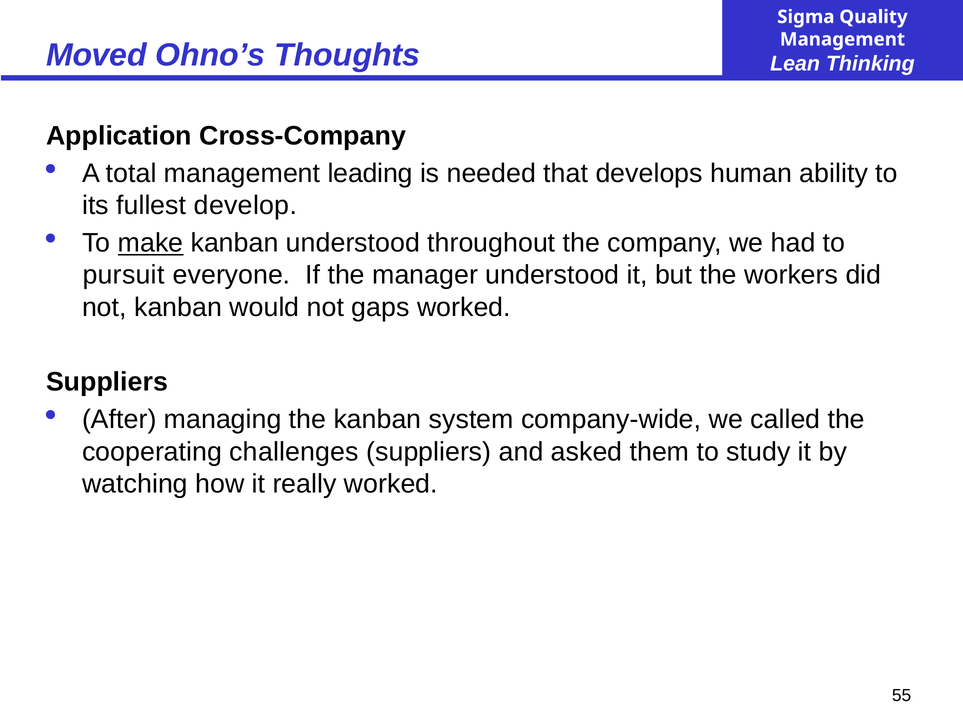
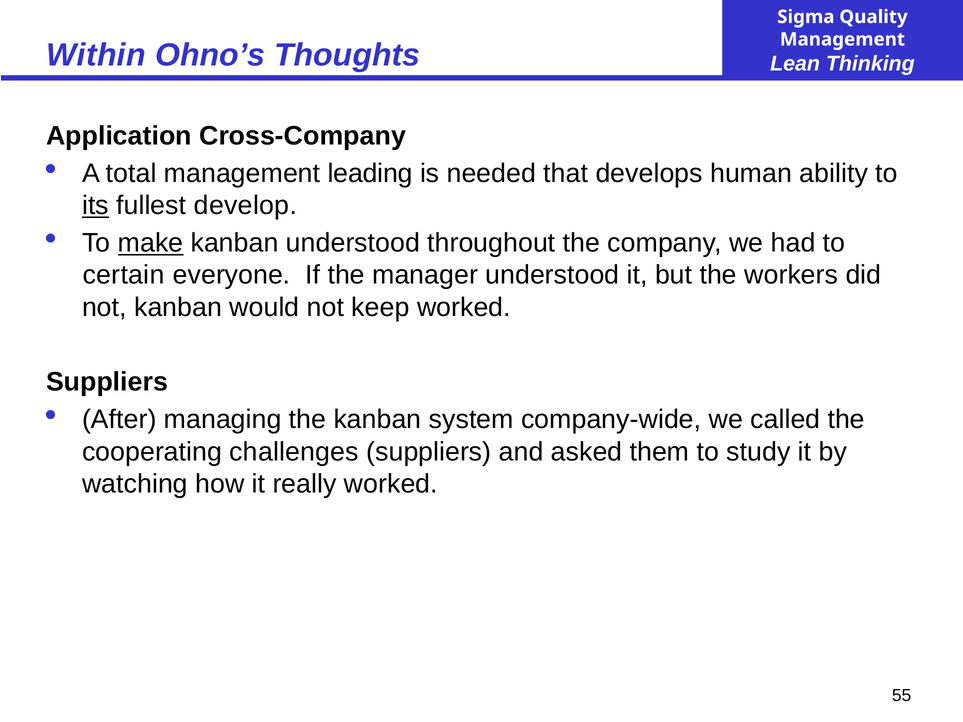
Moved: Moved -> Within
its underline: none -> present
pursuit: pursuit -> certain
gaps: gaps -> keep
